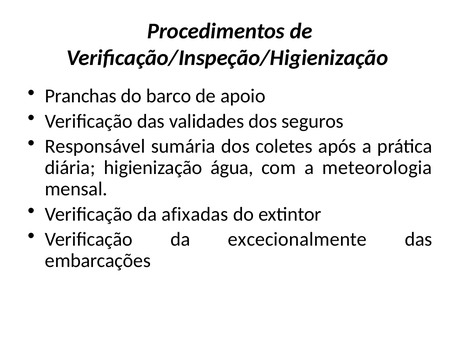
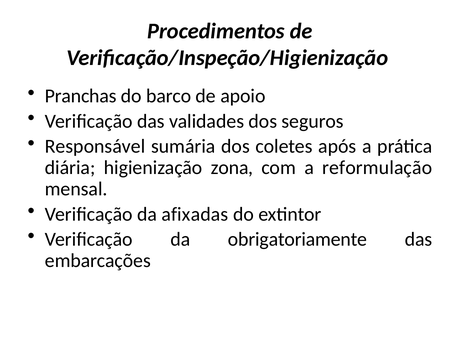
água: água -> zona
meteorologia: meteorologia -> reformulação
excecionalmente: excecionalmente -> obrigatoriamente
